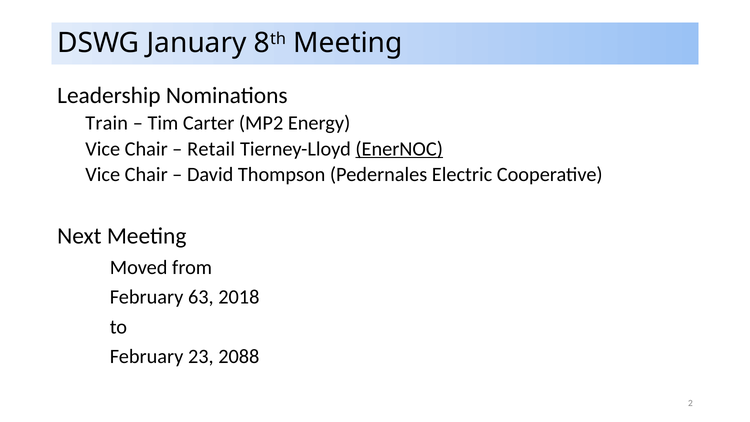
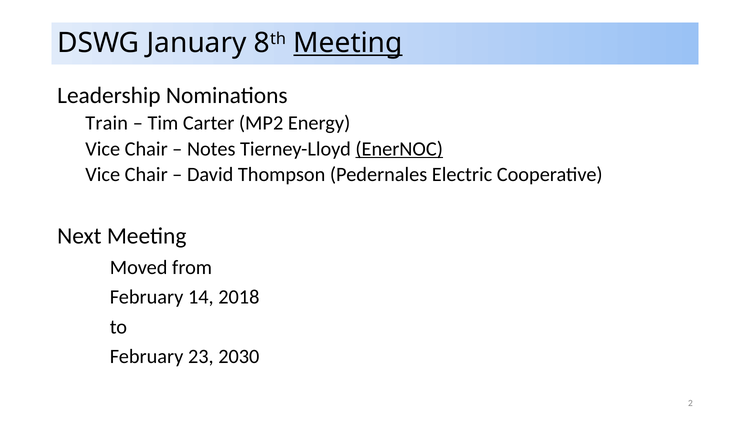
Meeting at (348, 43) underline: none -> present
Retail: Retail -> Notes
63: 63 -> 14
2088: 2088 -> 2030
